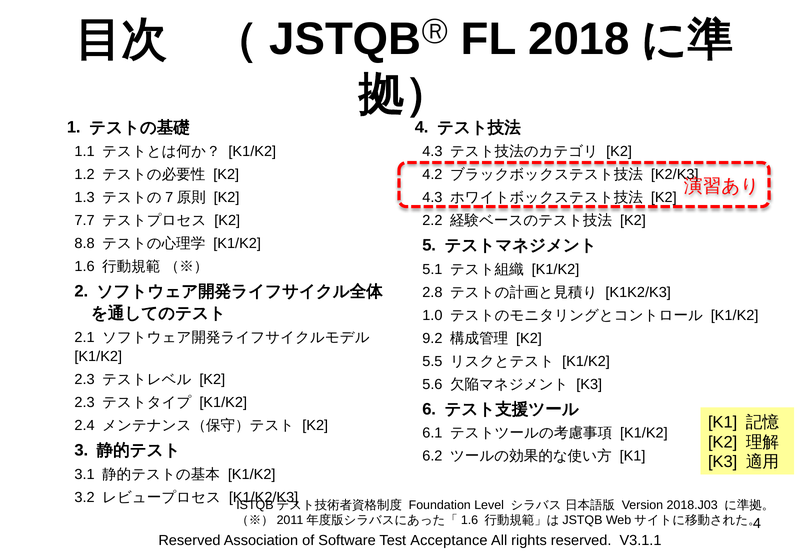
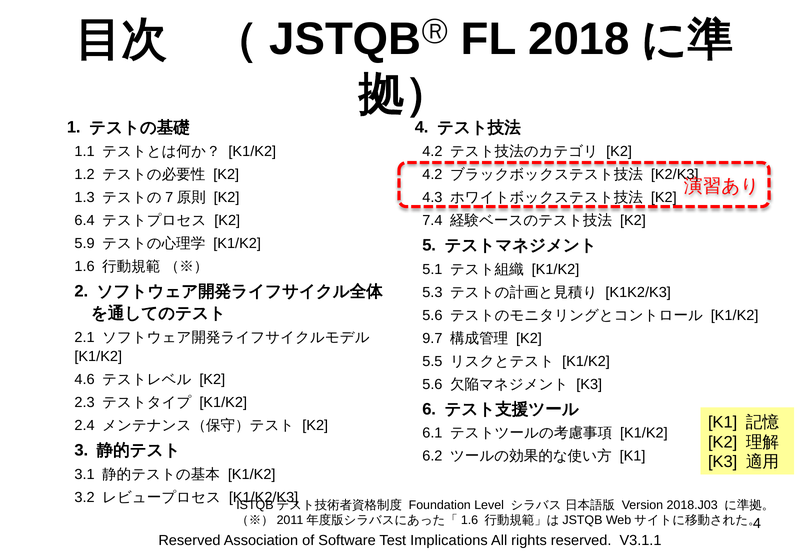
4.3 at (432, 152): 4.3 -> 4.2
7.7: 7.7 -> 6.4
2.2: 2.2 -> 7.4
8.8: 8.8 -> 5.9
2.8: 2.8 -> 5.3
1.0 at (432, 315): 1.0 -> 5.6
9.2: 9.2 -> 9.7
2.3 at (85, 379): 2.3 -> 4.6
Acceptance: Acceptance -> Implications
